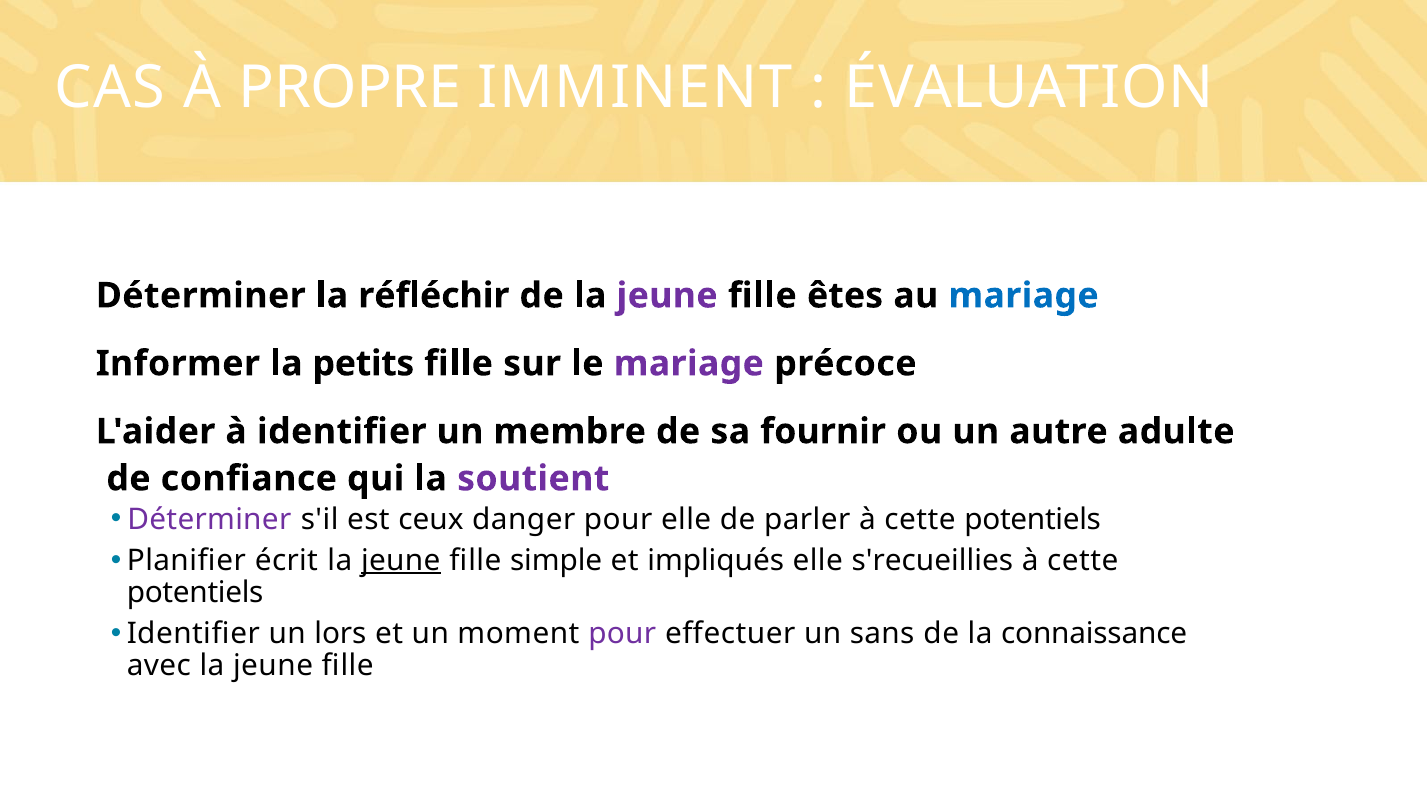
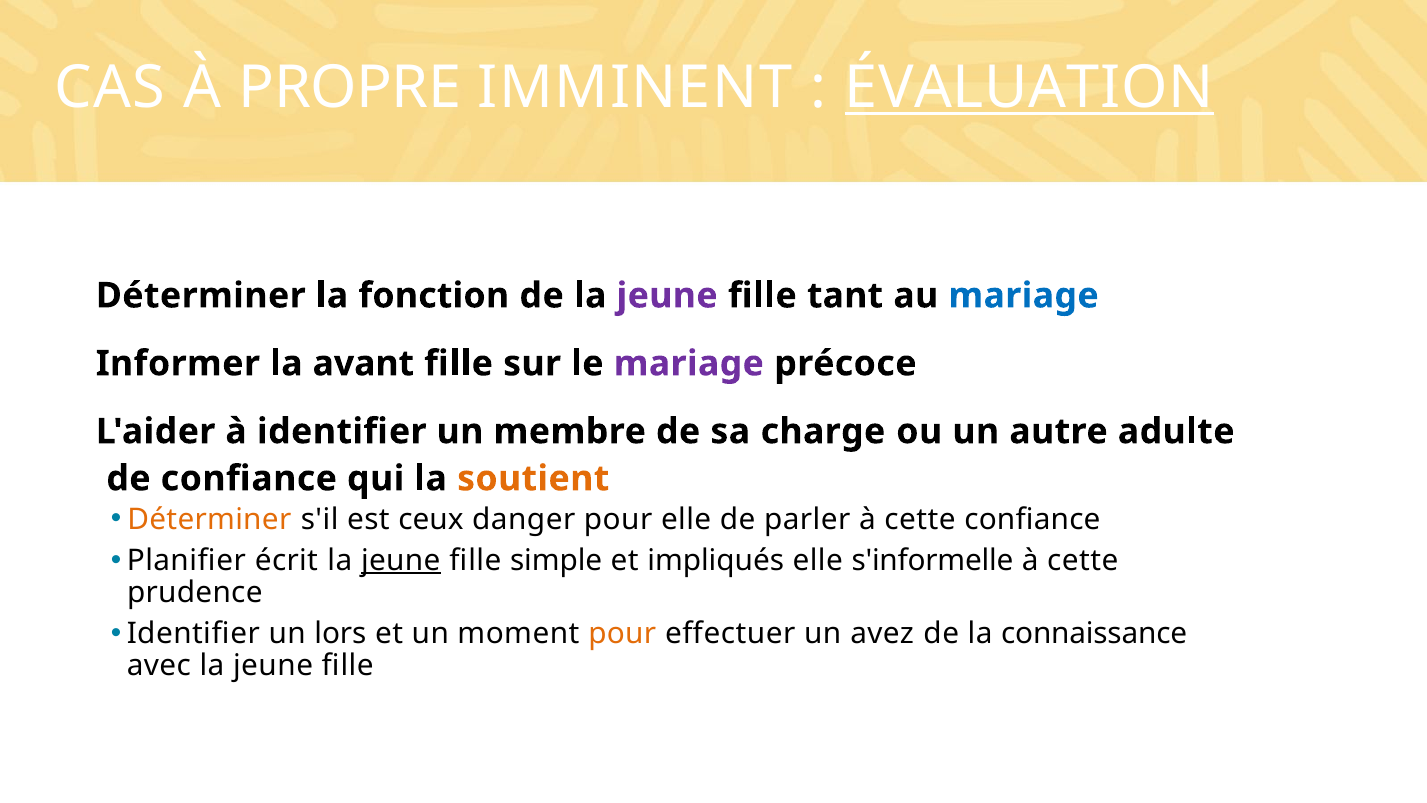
ÉVALUATION underline: none -> present
réfléchir: réfléchir -> fonction
êtes: êtes -> tant
petits: petits -> avant
fournir: fournir -> charge
soutient colour: purple -> orange
Déterminer at (209, 519) colour: purple -> orange
parler à cette potentiels: potentiels -> confiance
s'recueillies: s'recueillies -> s'informelle
potentiels at (195, 592): potentiels -> prudence
pour at (622, 634) colour: purple -> orange
sans: sans -> avez
